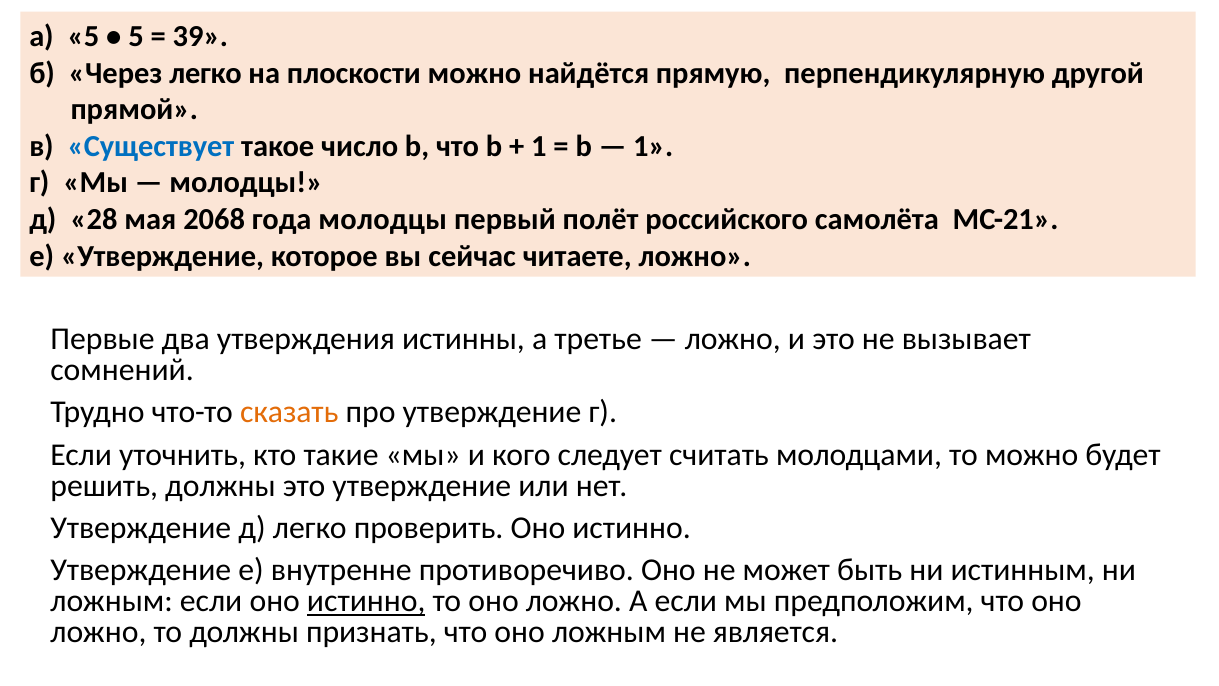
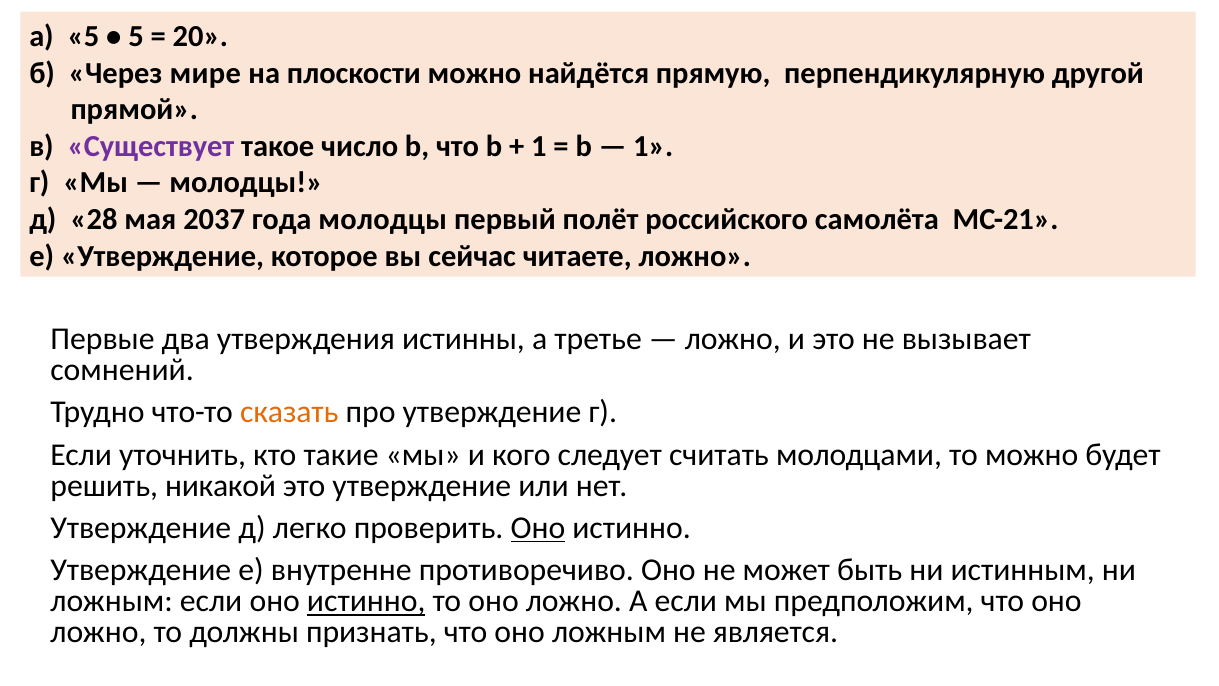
39: 39 -> 20
Через легко: легко -> мире
Существует colour: blue -> purple
2068: 2068 -> 2037
решить должны: должны -> никакой
Оно at (538, 528) underline: none -> present
